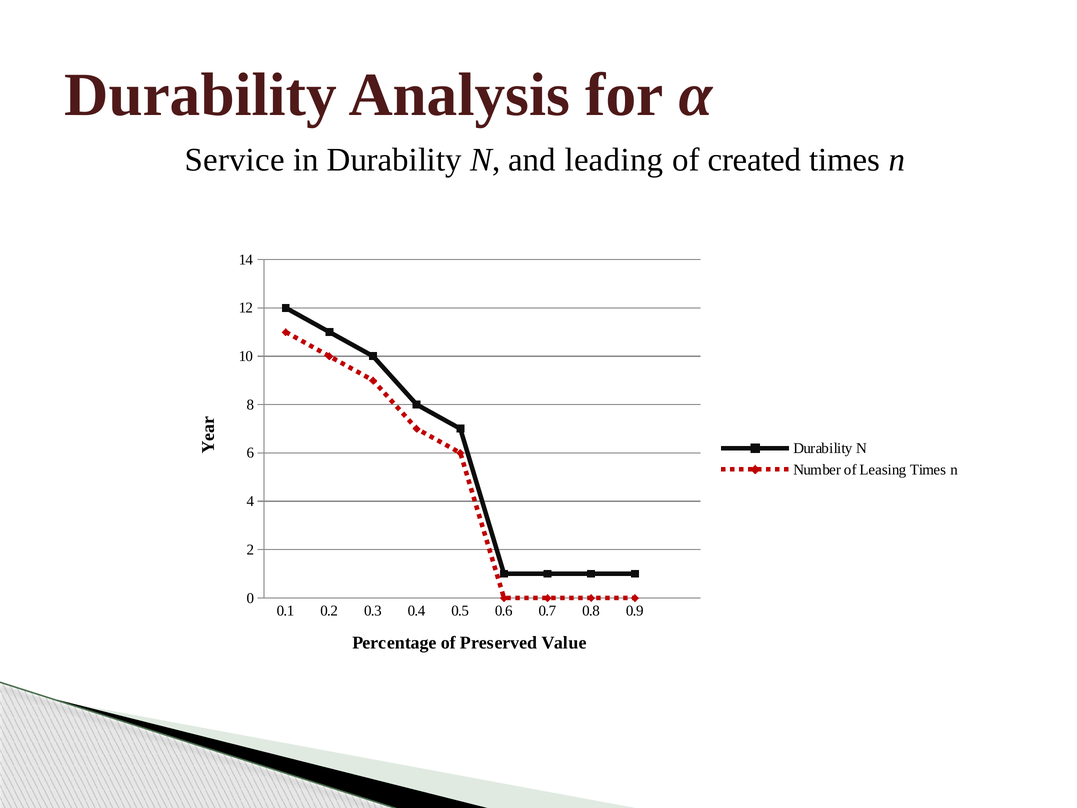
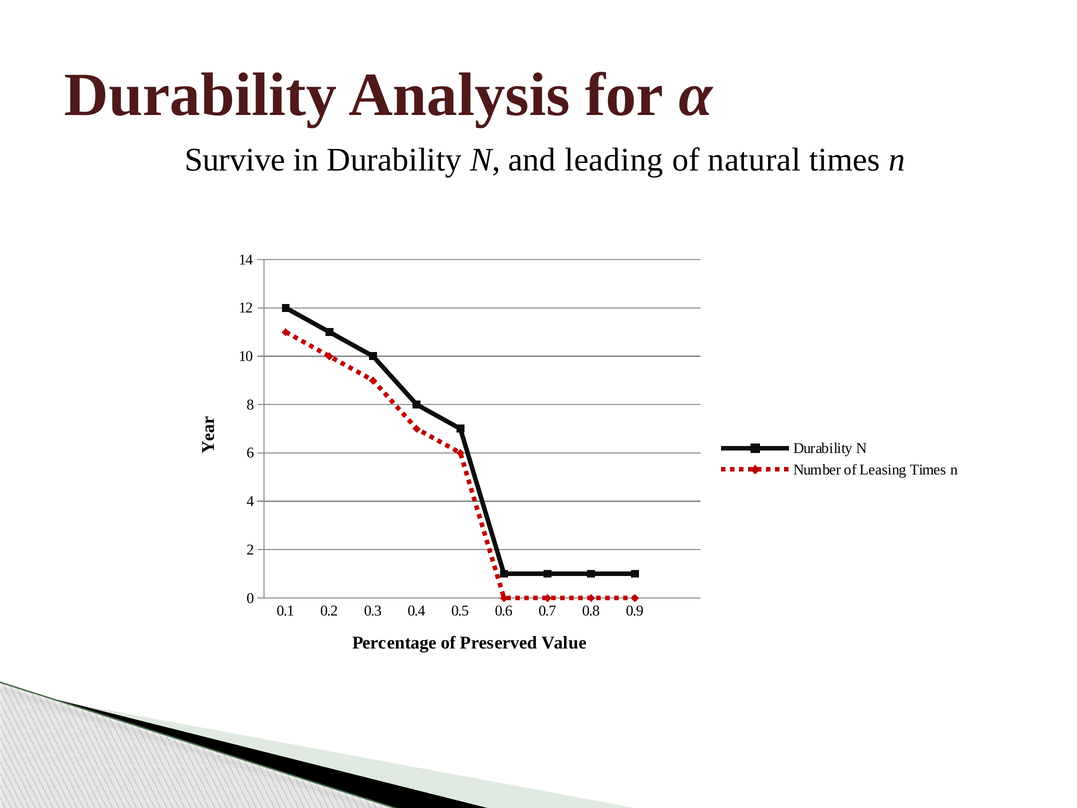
Service: Service -> Survive
created: created -> natural
